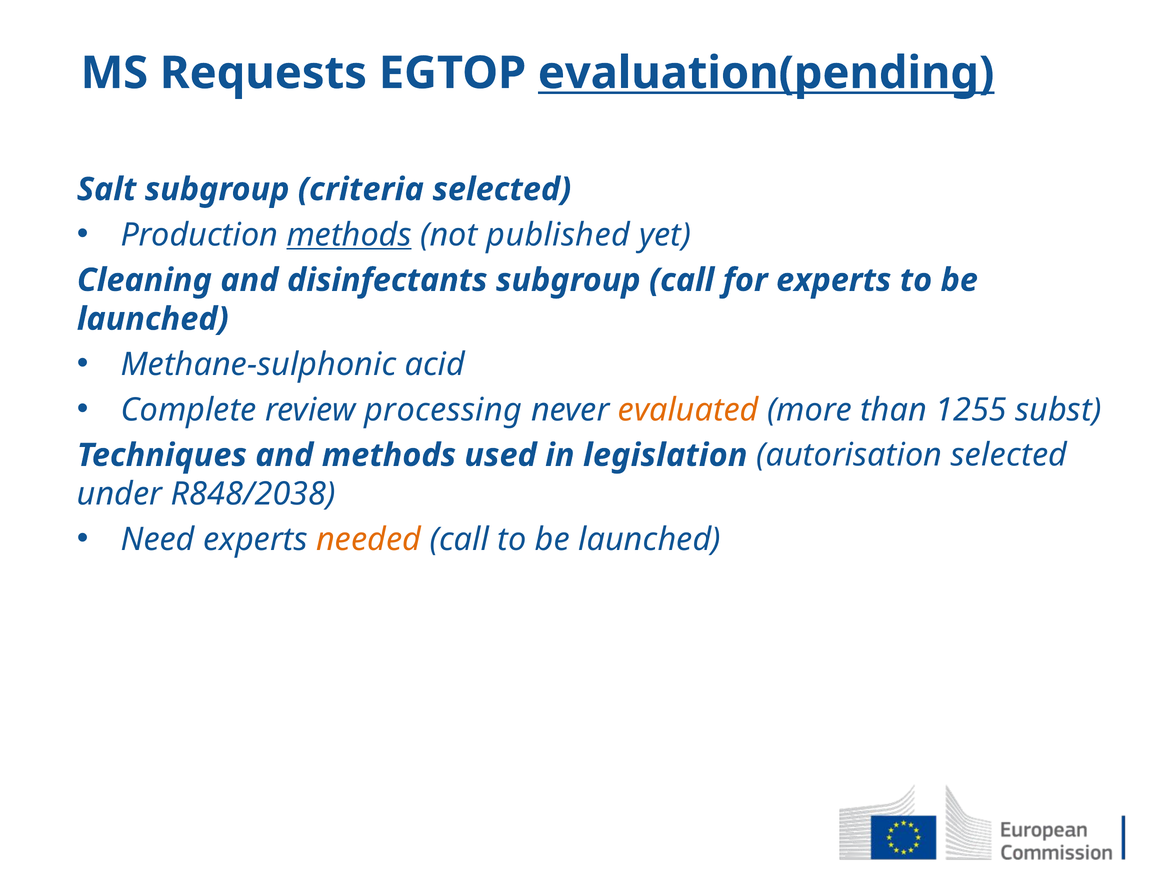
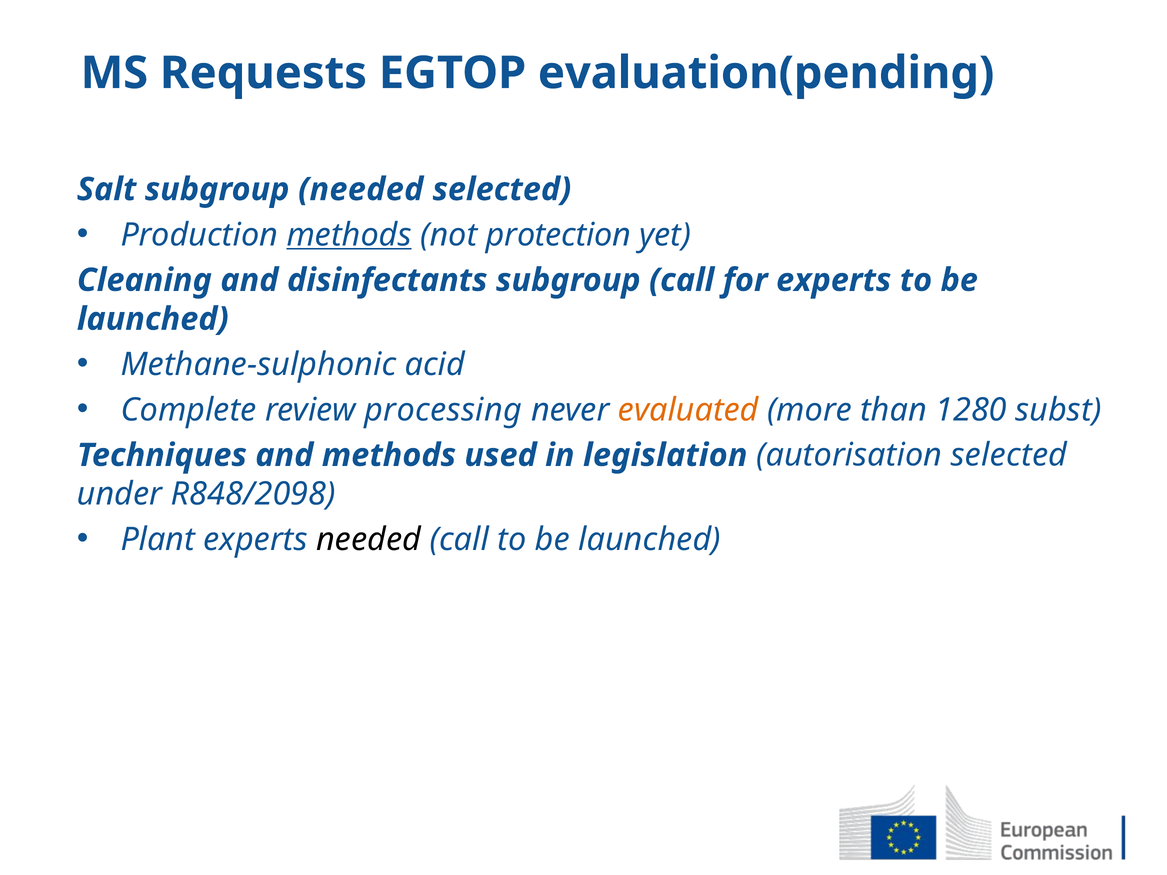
evaluation(pending underline: present -> none
subgroup criteria: criteria -> needed
published: published -> protection
1255: 1255 -> 1280
R848/2038: R848/2038 -> R848/2098
Need: Need -> Plant
needed at (369, 540) colour: orange -> black
